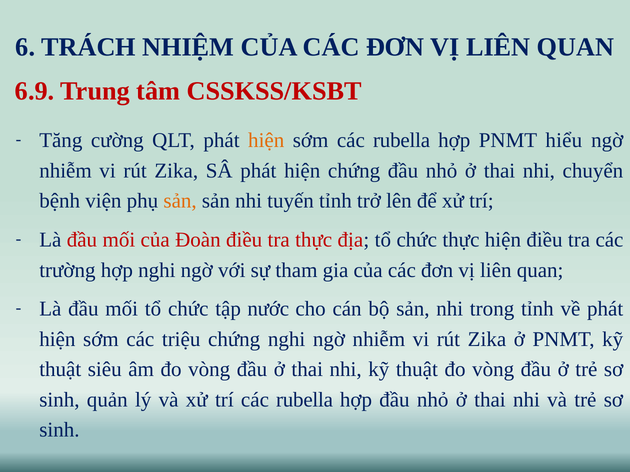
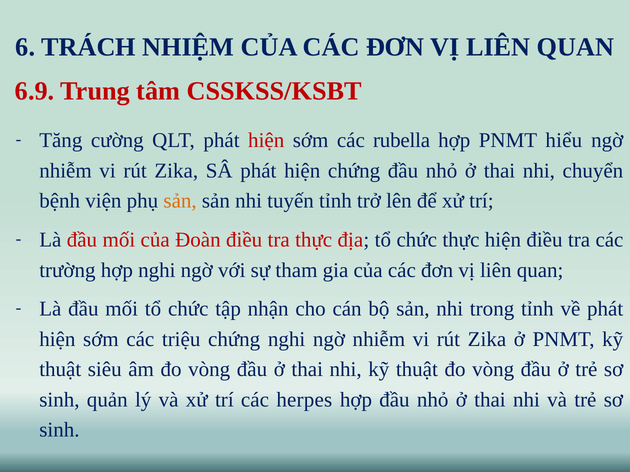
hiện at (266, 141) colour: orange -> red
nước: nước -> nhận
trí các rubella: rubella -> herpes
